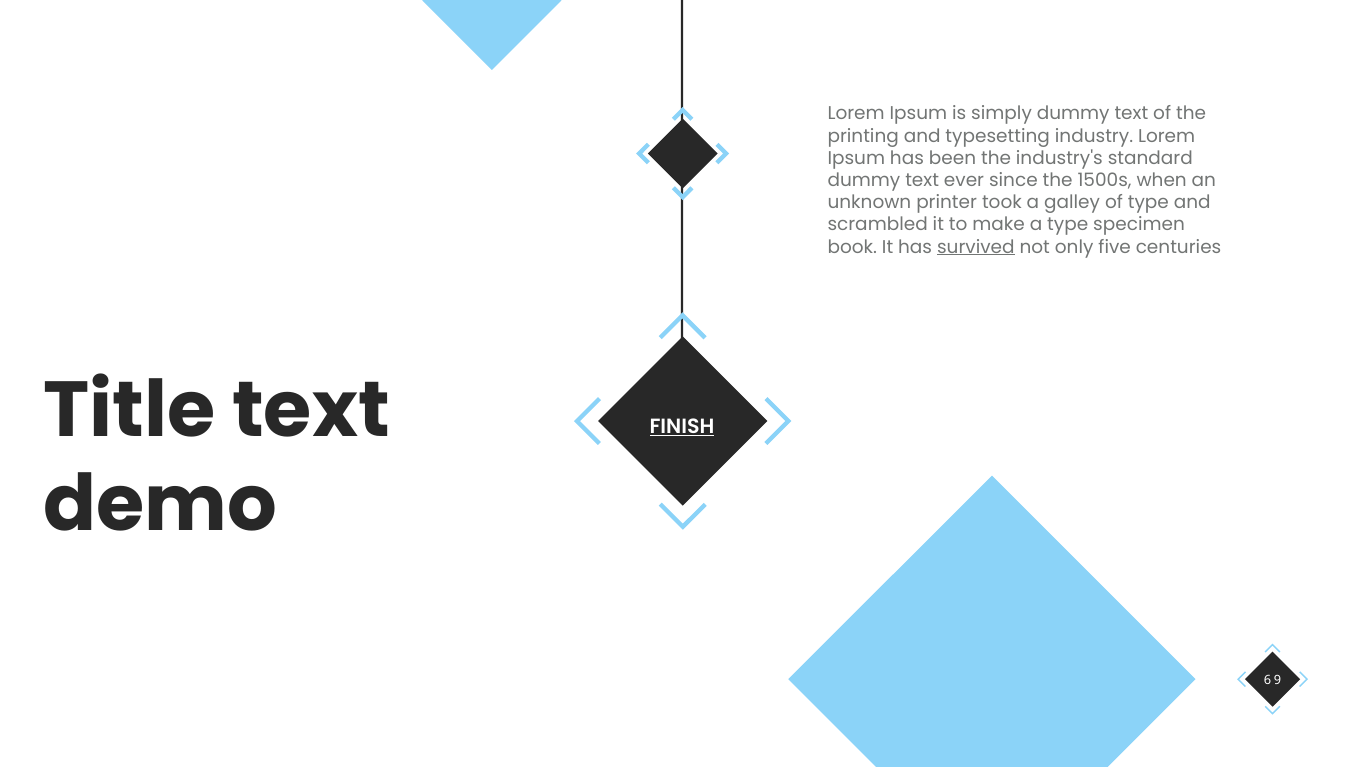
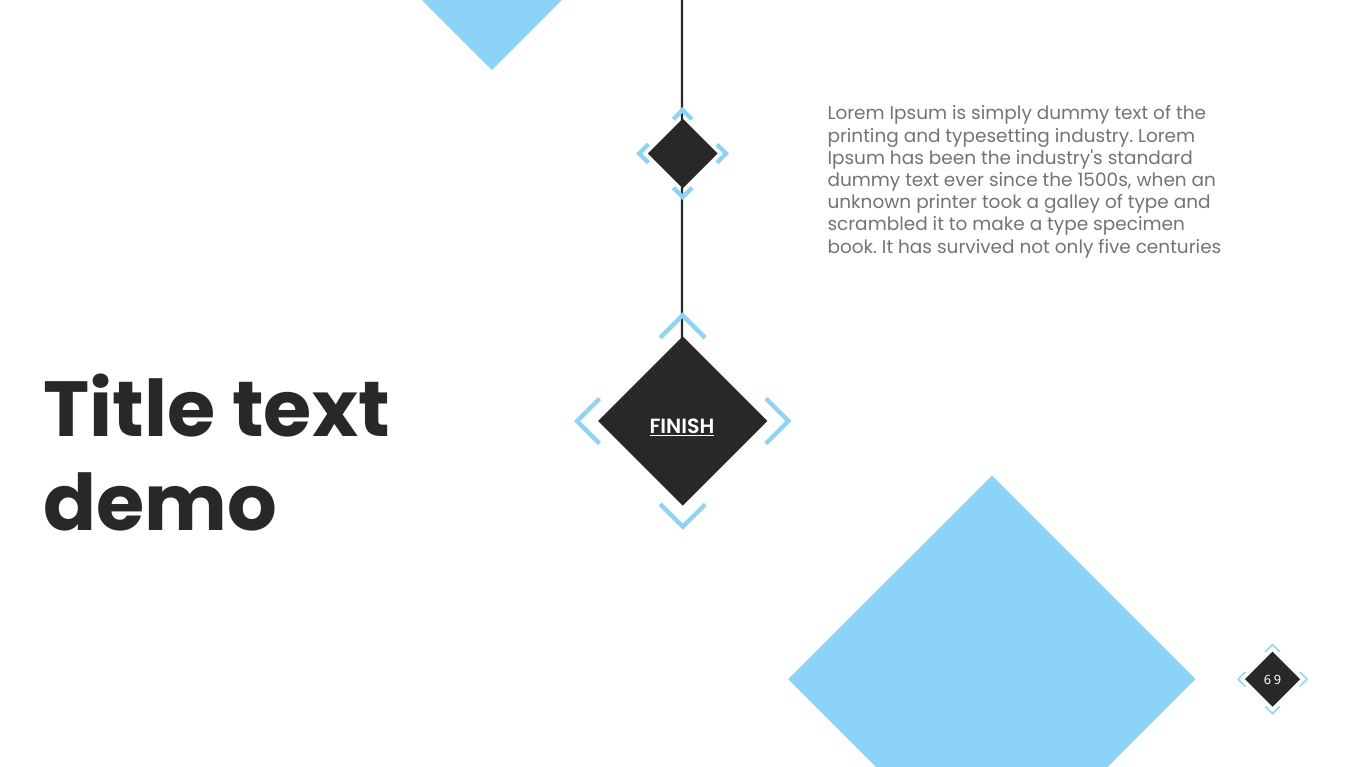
survived underline: present -> none
